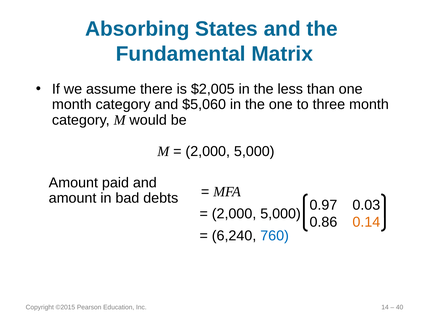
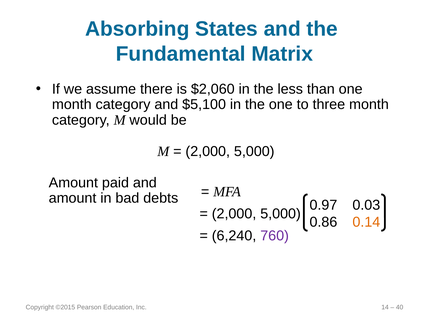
$2,005: $2,005 -> $2,060
$5,060: $5,060 -> $5,100
760 colour: blue -> purple
